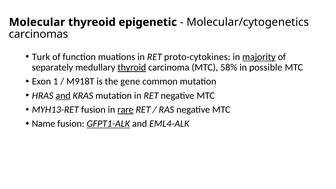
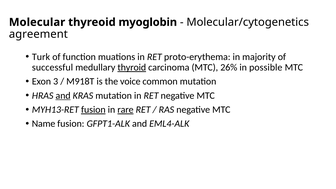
epigenetic: epigenetic -> myoglobin
carcinomas: carcinomas -> agreement
proto-cytokines: proto-cytokines -> proto-erythema
majority underline: present -> none
separately: separately -> successful
58%: 58% -> 26%
1: 1 -> 3
gene: gene -> voice
fusion at (93, 110) underline: none -> present
GFPT1-ALK underline: present -> none
